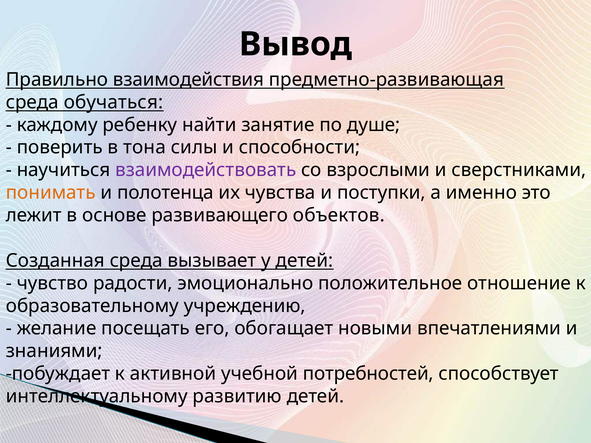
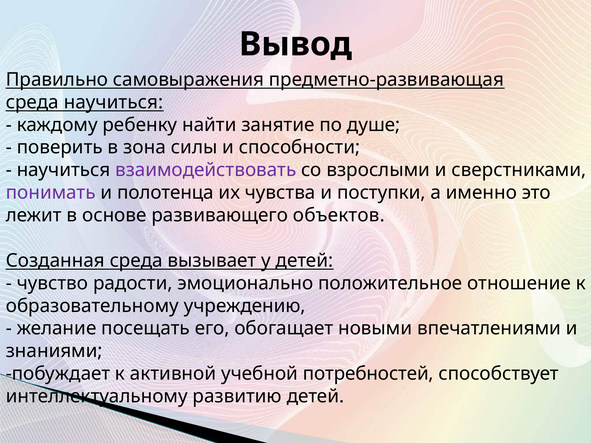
взаимодействия: взаимодействия -> самовыражения
среда обучаться: обучаться -> научиться
тона: тона -> зона
понимать colour: orange -> purple
